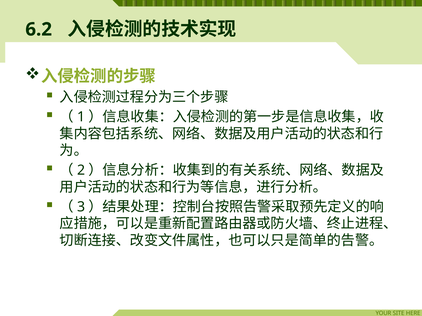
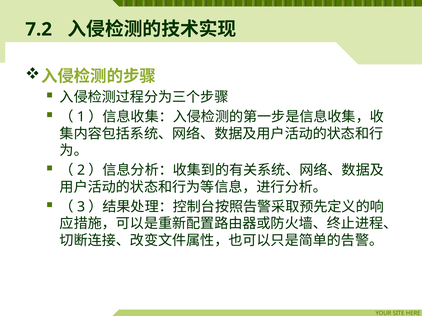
6.2: 6.2 -> 7.2
